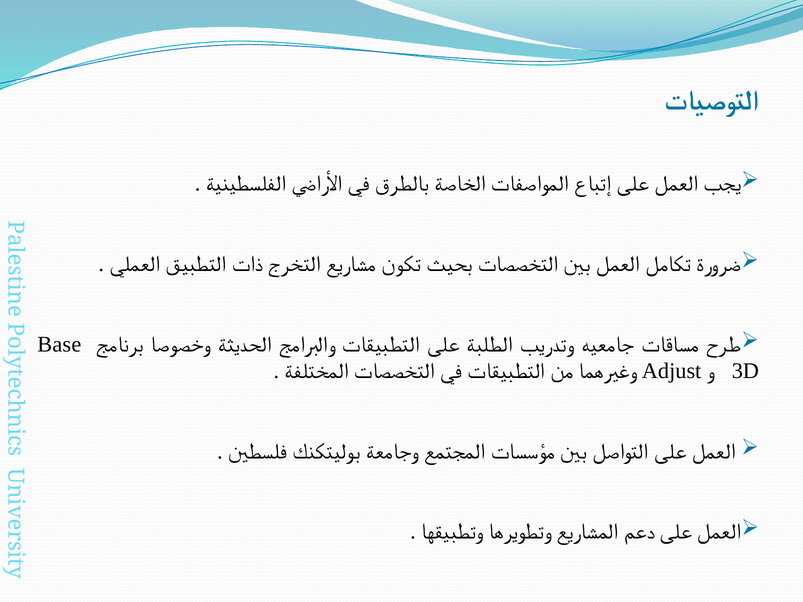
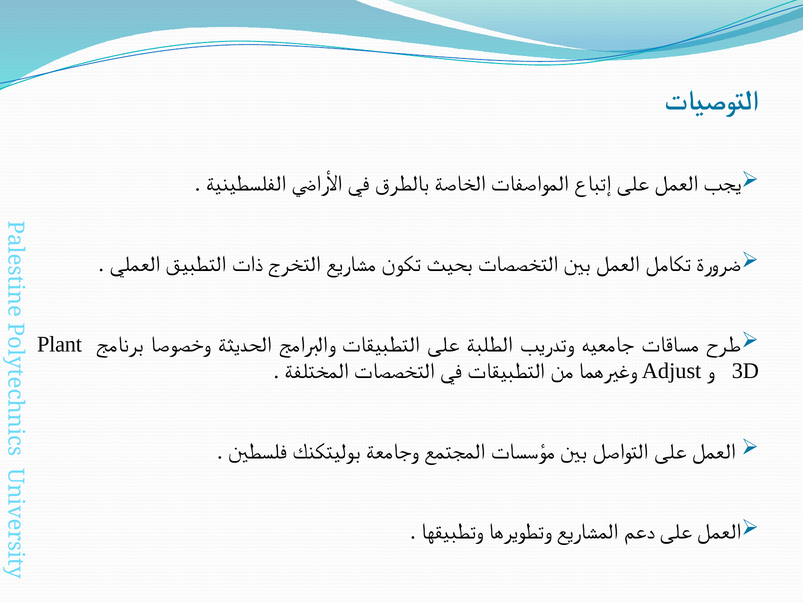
Base: Base -> Plant
